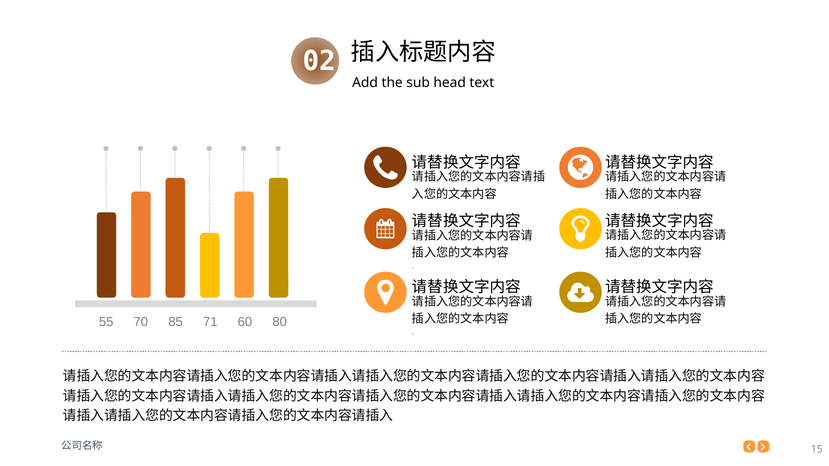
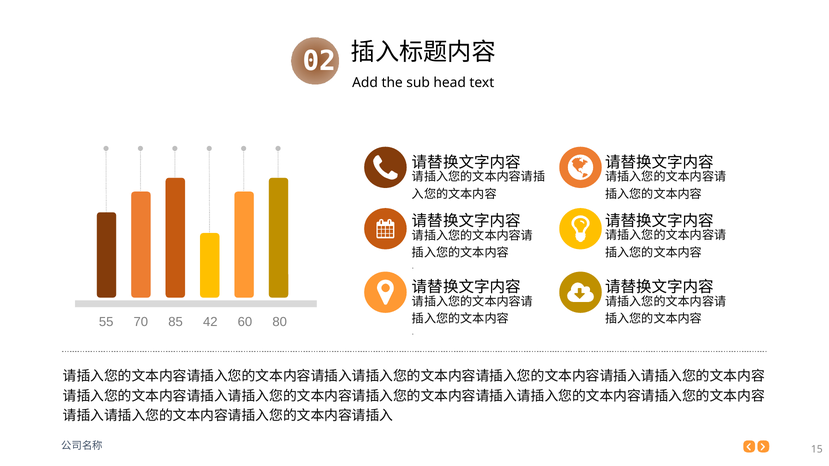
71: 71 -> 42
